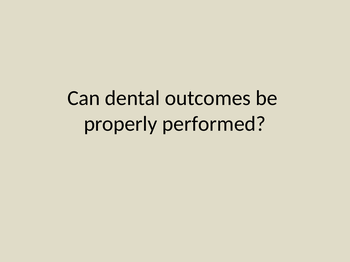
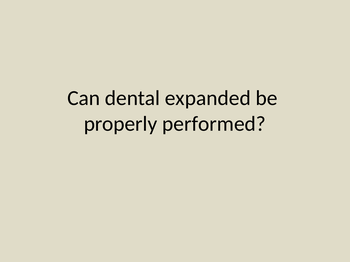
outcomes: outcomes -> expanded
